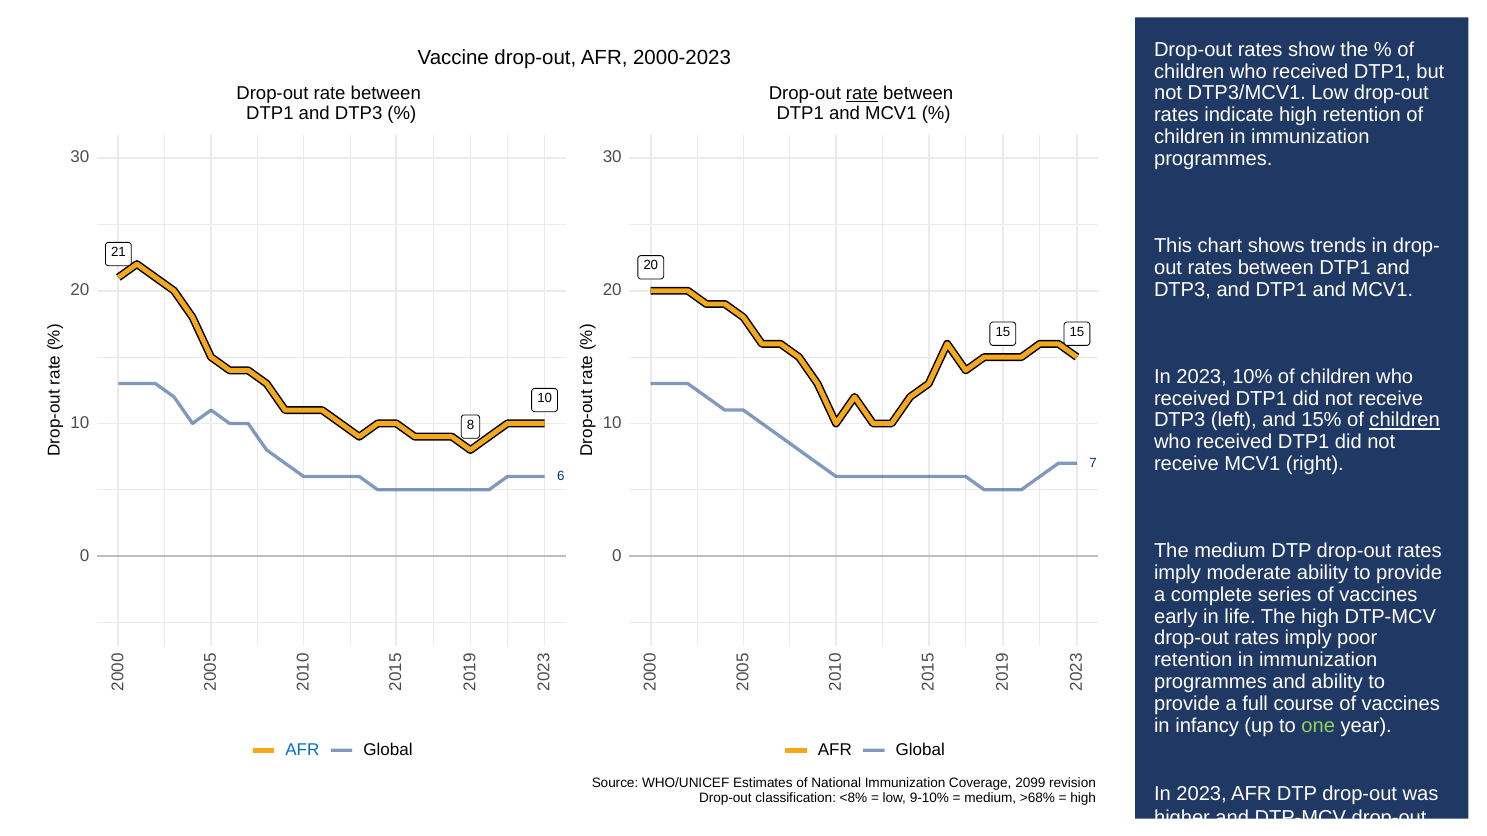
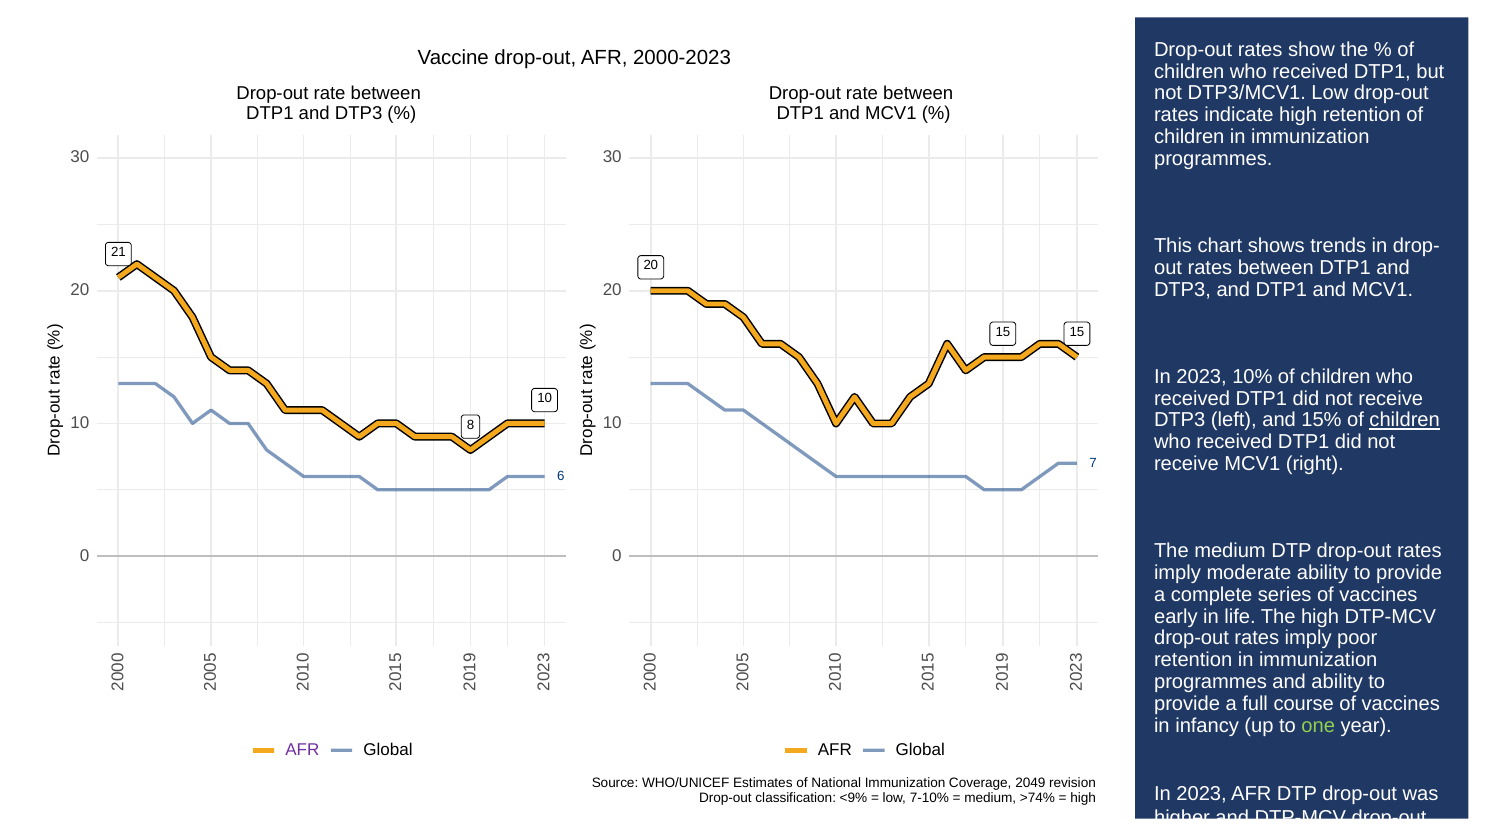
rate at (862, 93) underline: present -> none
AFR at (302, 750) colour: blue -> purple
2099: 2099 -> 2049
<8%: <8% -> <9%
9-10%: 9-10% -> 7-10%
>68%: >68% -> >74%
